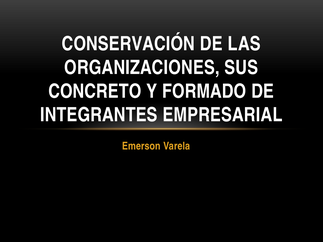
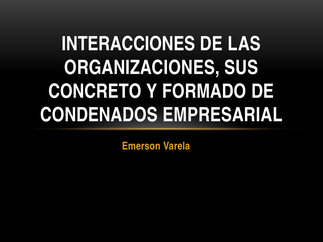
CONSERVACIÓN: CONSERVACIÓN -> INTERACCIONES
INTEGRANTES: INTEGRANTES -> CONDENADOS
